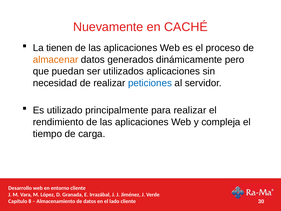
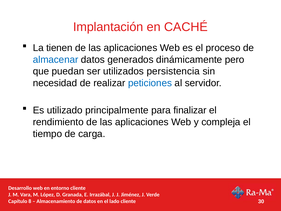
Nuevamente: Nuevamente -> Implantación
almacenar colour: orange -> blue
utilizados aplicaciones: aplicaciones -> persistencia
para realizar: realizar -> finalizar
